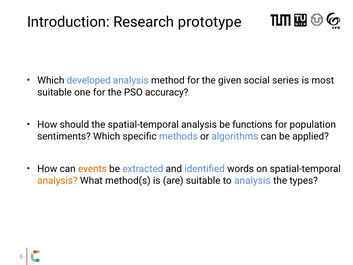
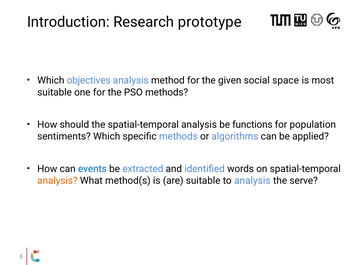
developed: developed -> objectives
series: series -> space
PSO accuracy: accuracy -> methods
events colour: orange -> blue
types: types -> serve
